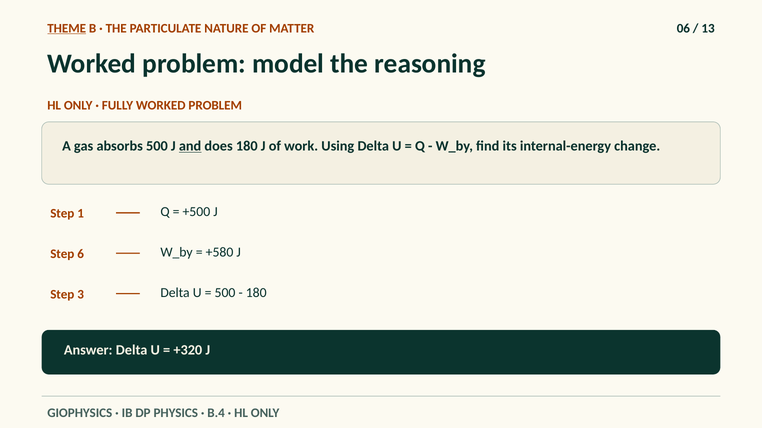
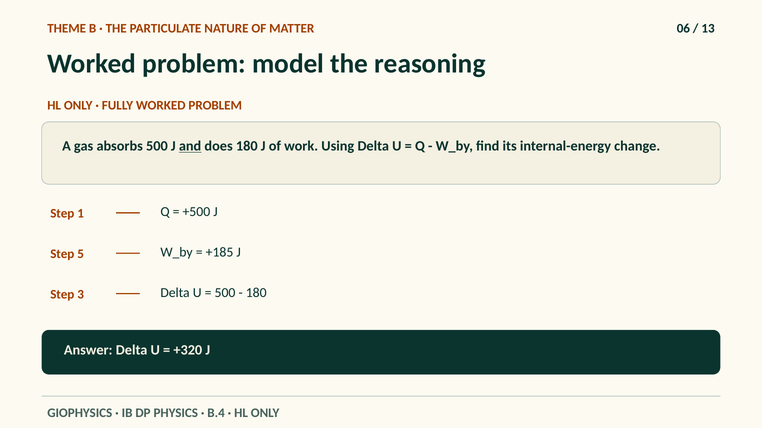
THEME underline: present -> none
6: 6 -> 5
+580: +580 -> +185
